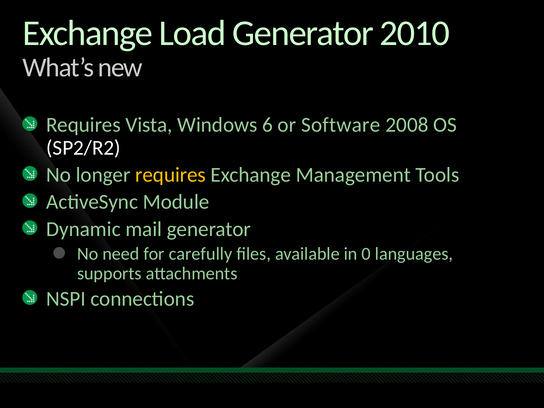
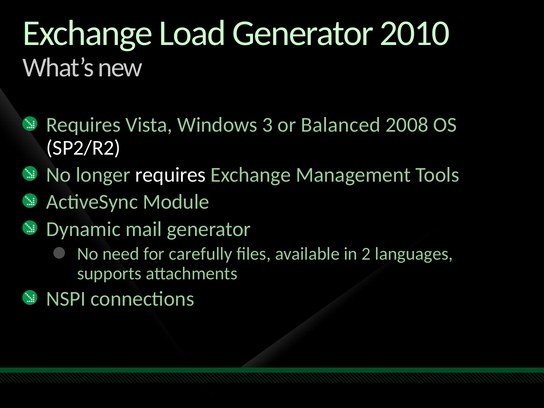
6: 6 -> 3
Software: Software -> Balanced
requires at (171, 175) colour: yellow -> white
0: 0 -> 2
